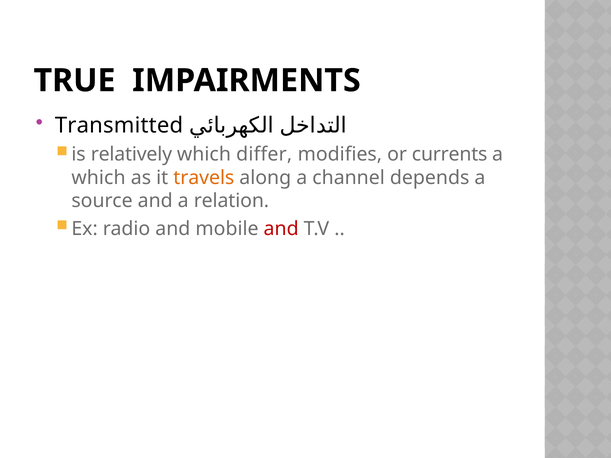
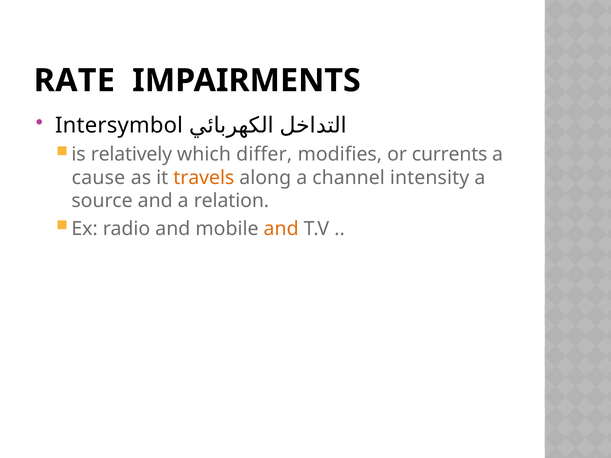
TRUE: TRUE -> RATE
Transmitted: Transmitted -> Intersymbol
which at (99, 178): which -> cause
depends: depends -> intensity
and at (281, 229) colour: red -> orange
